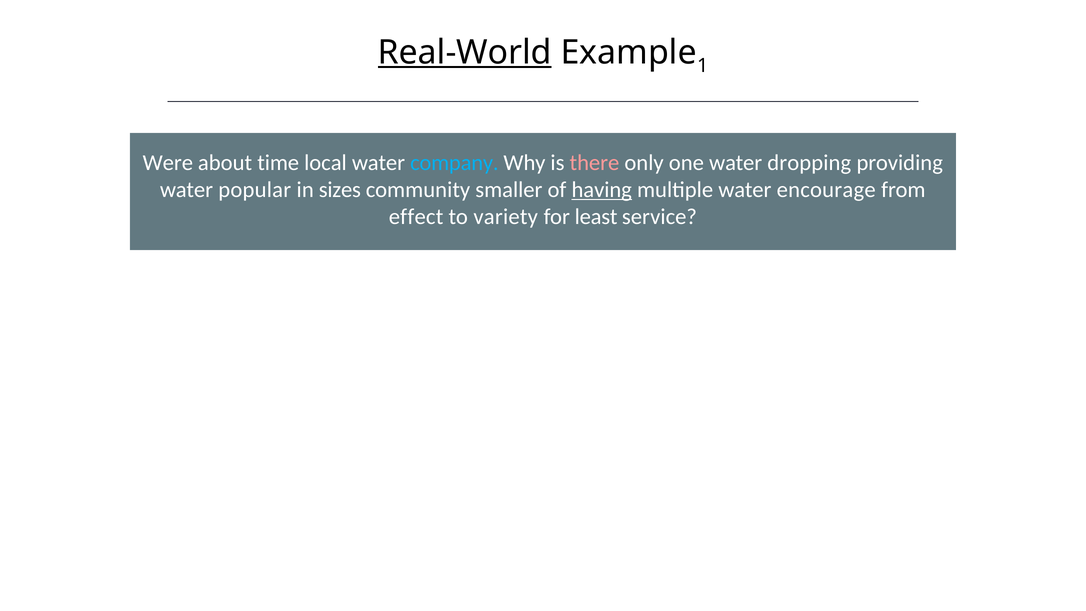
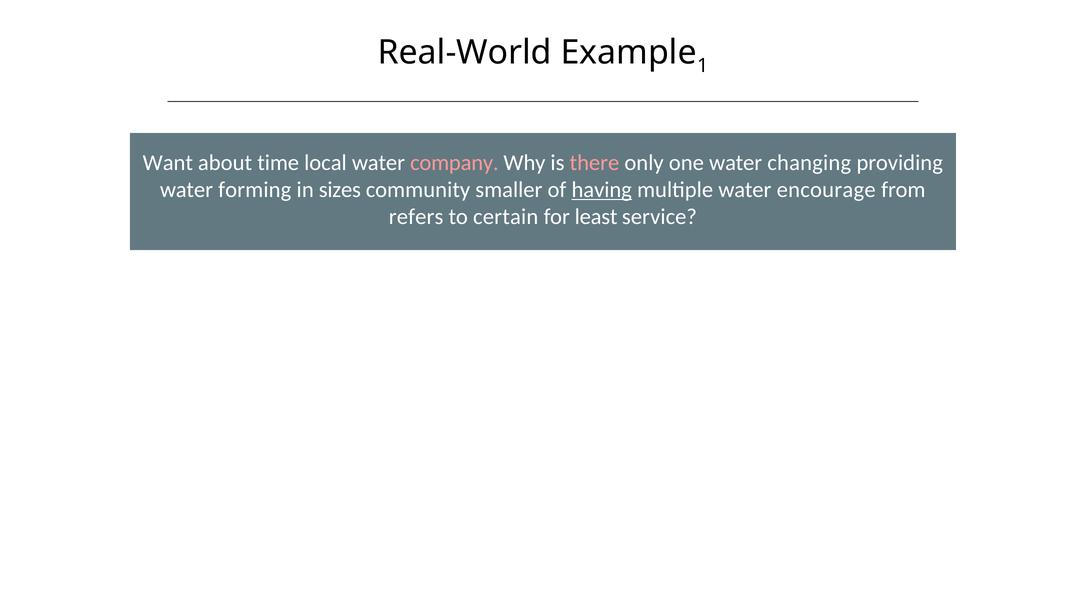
Real-World underline: present -> none
Were: Were -> Want
company colour: light blue -> pink
dropping: dropping -> changing
popular: popular -> forming
effect: effect -> refers
variety: variety -> certain
